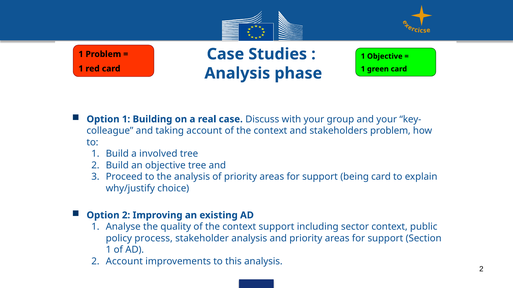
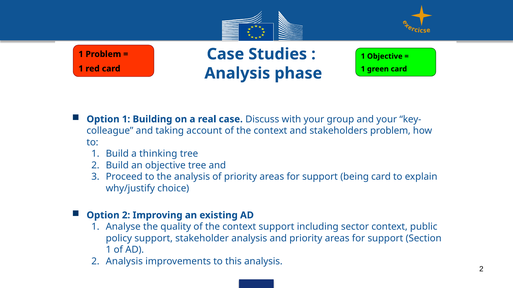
involved: involved -> thinking
policy process: process -> support
2 Account: Account -> Analysis
